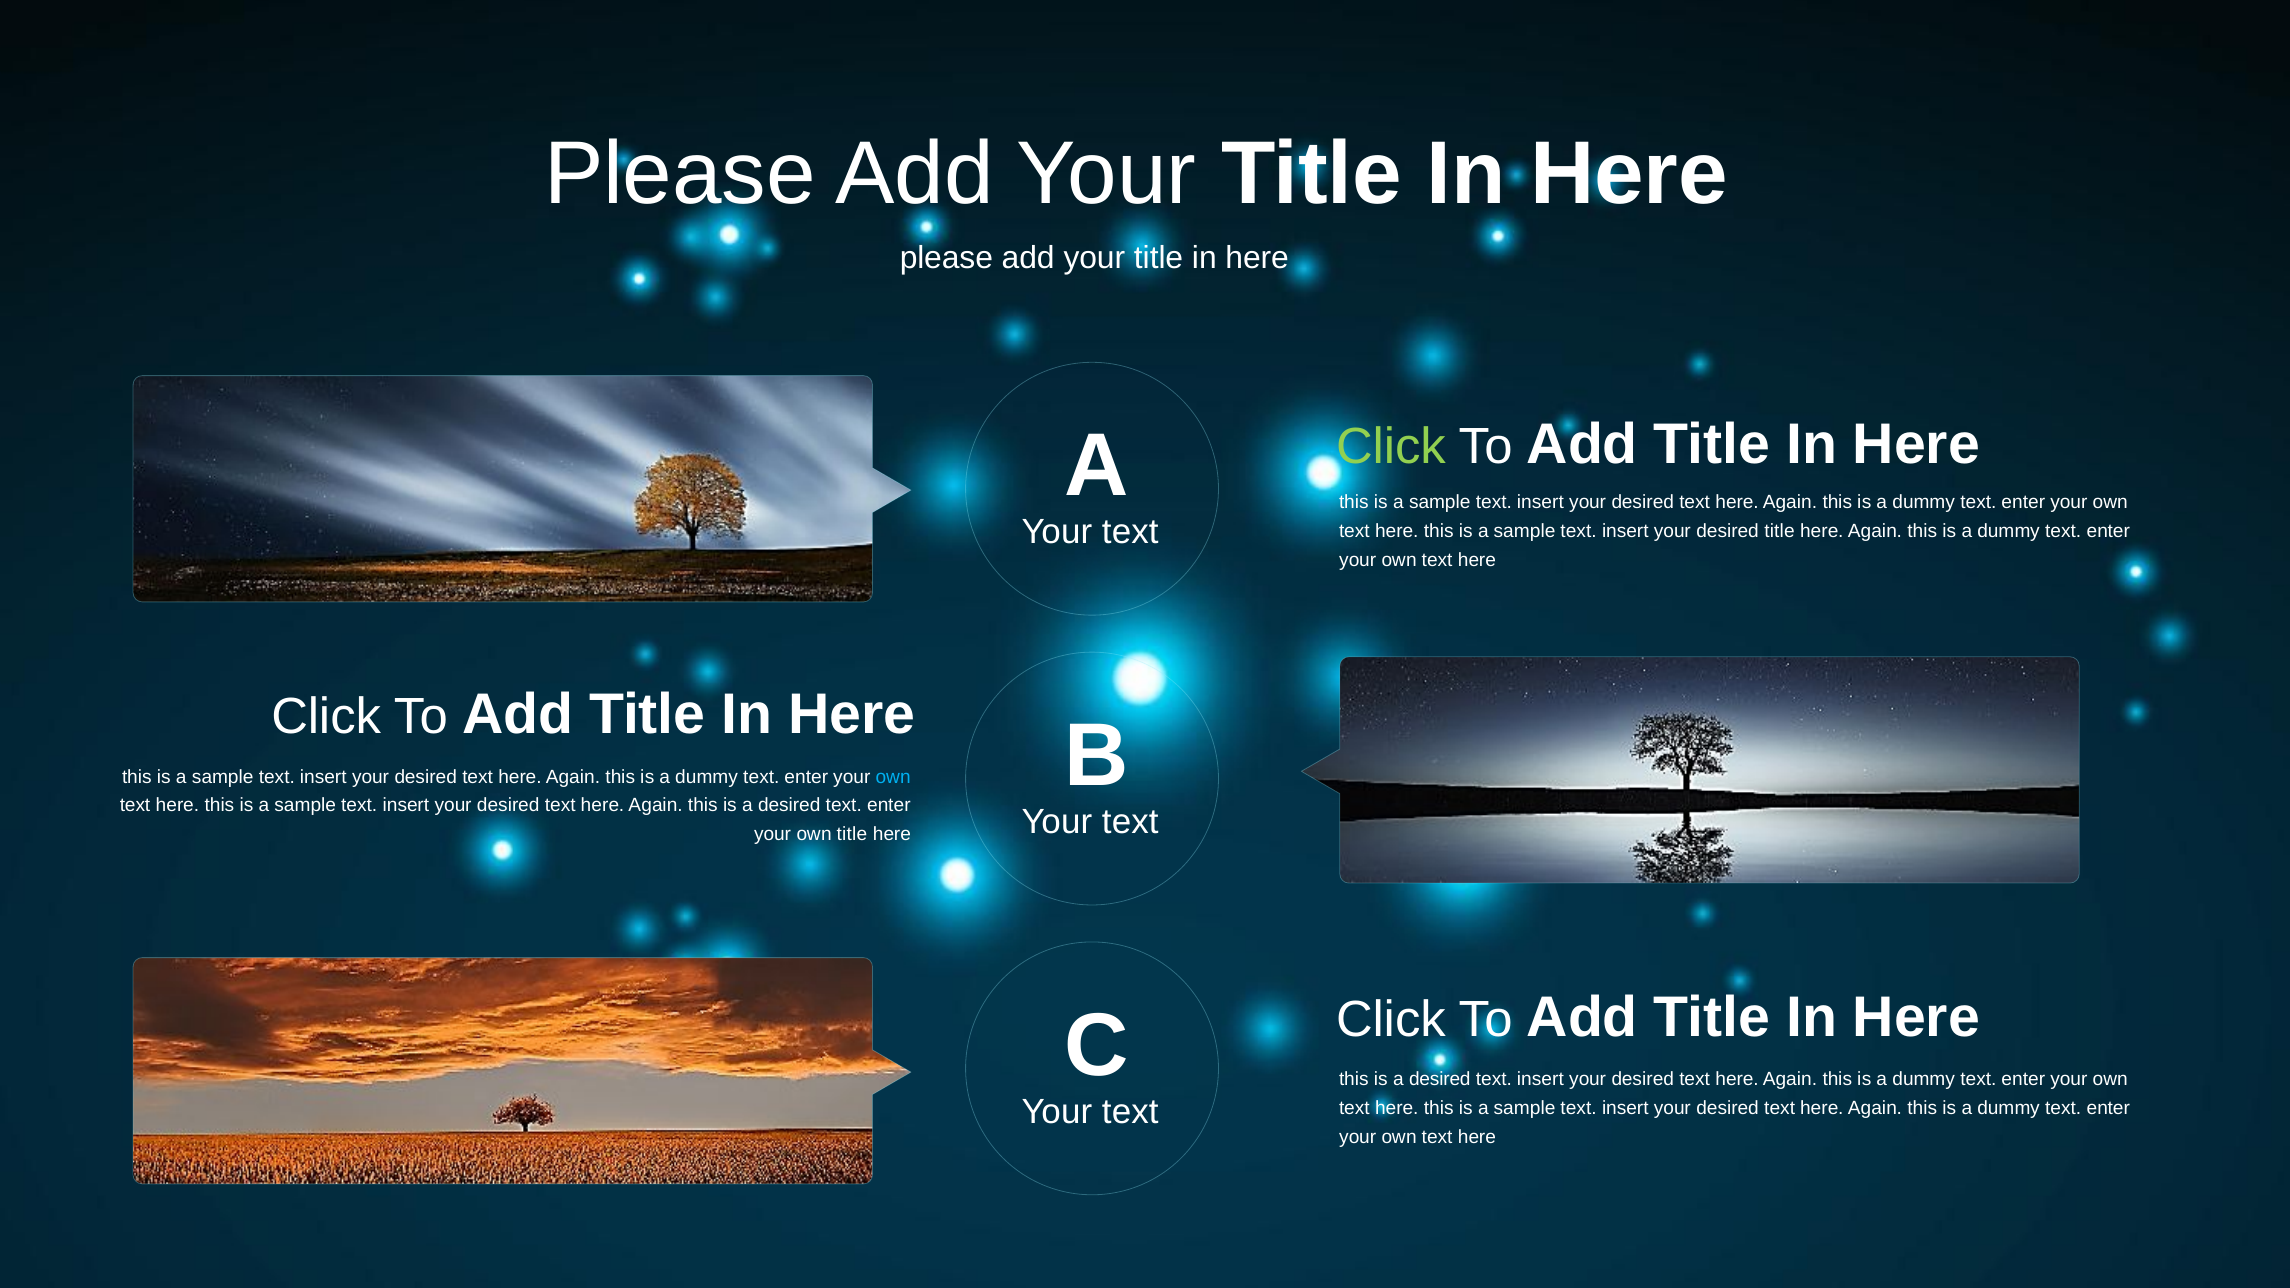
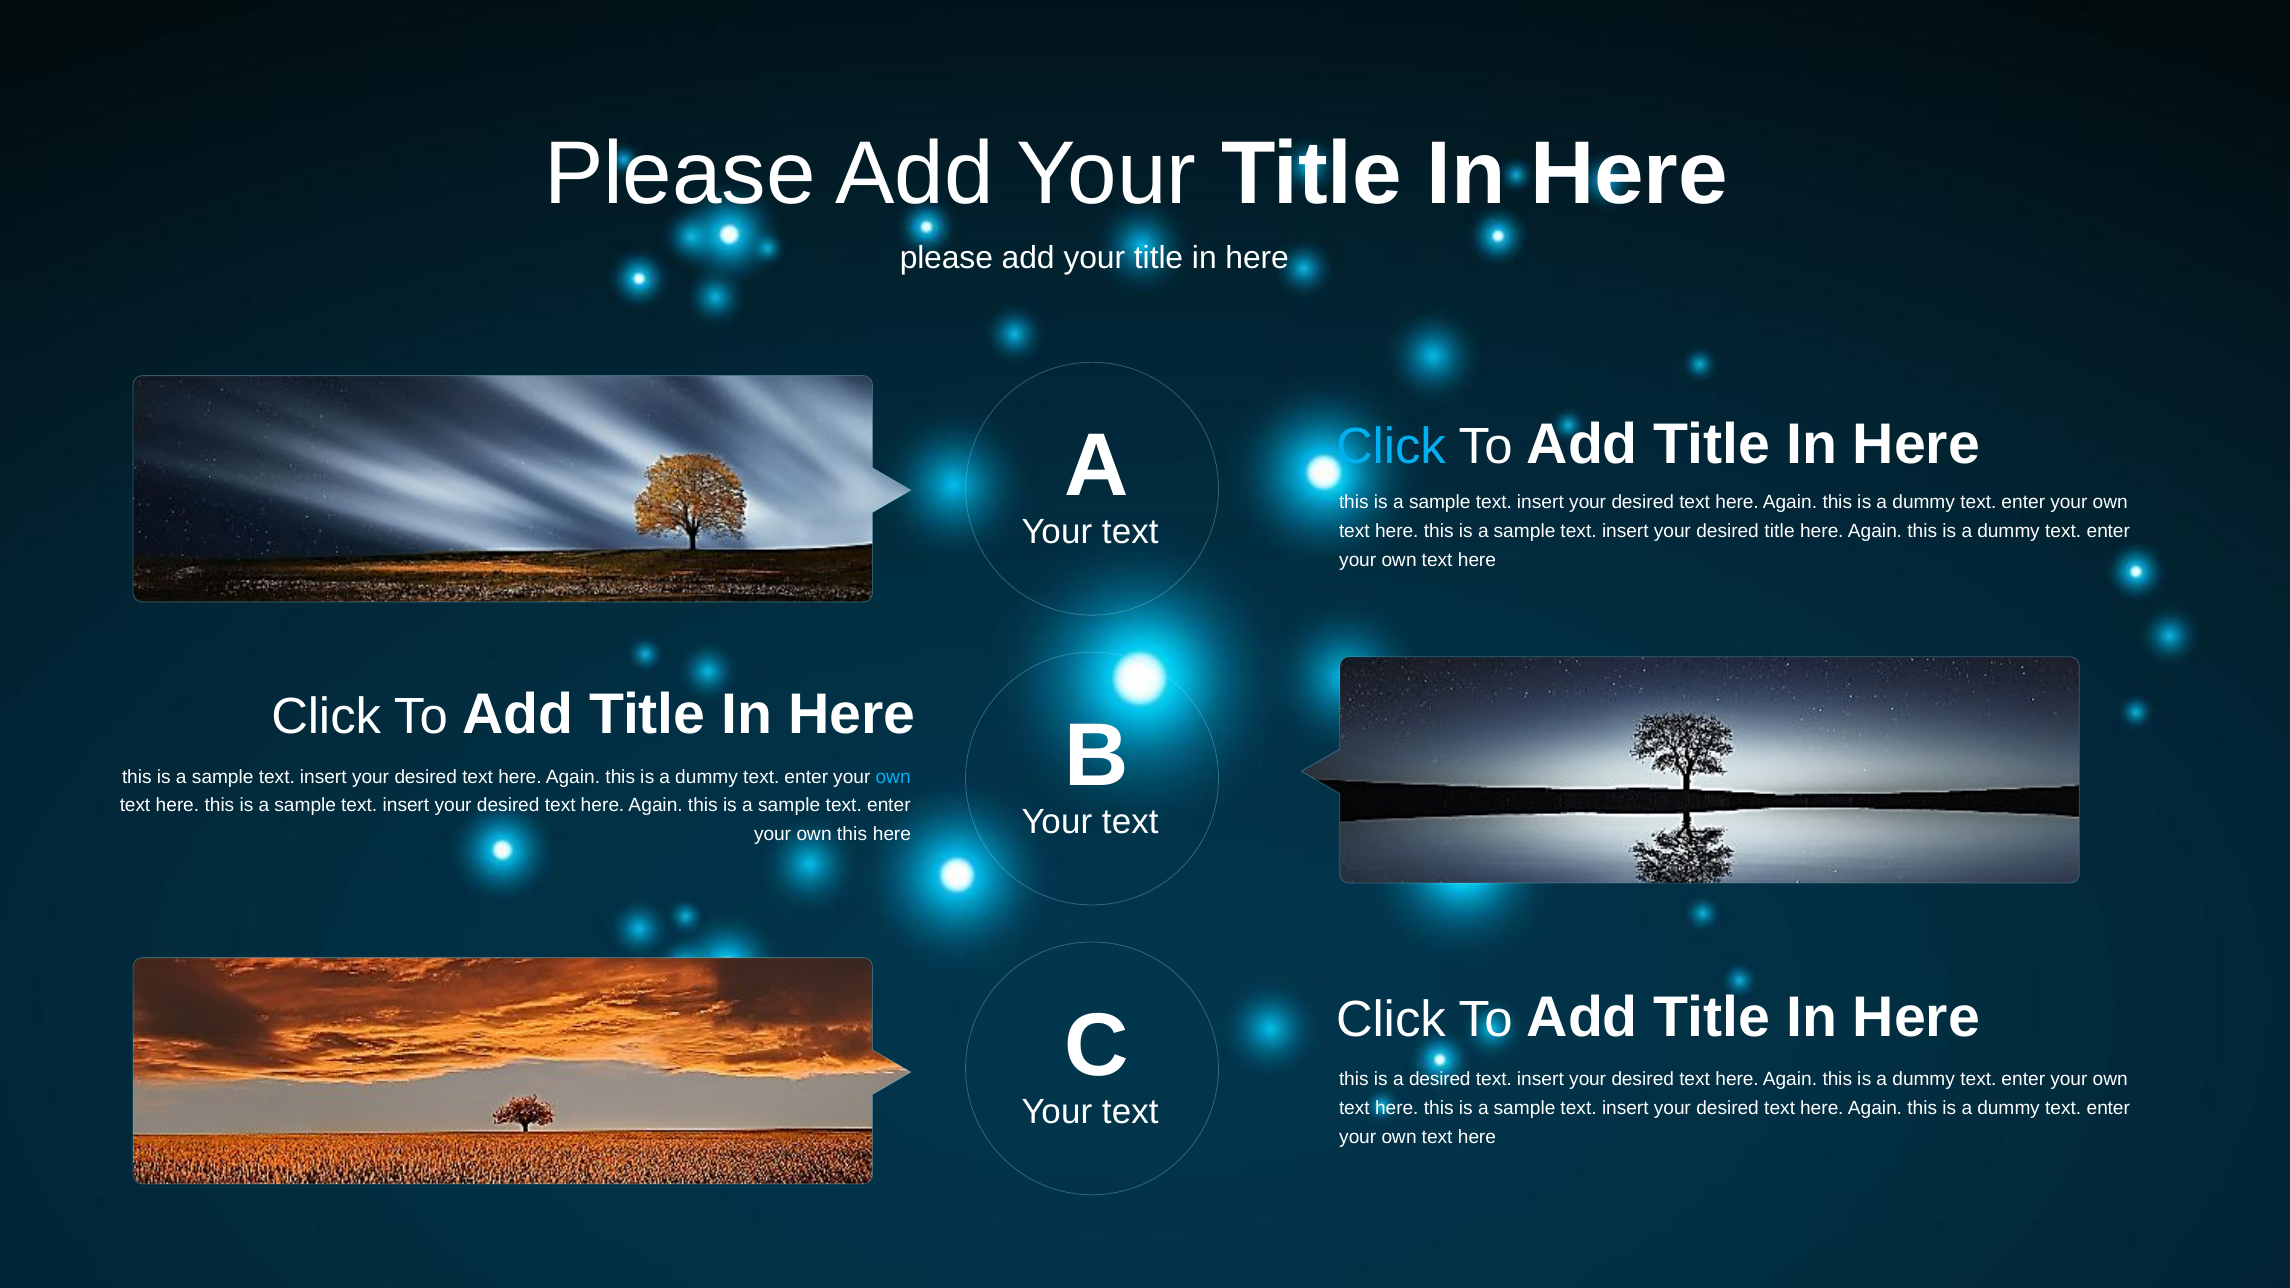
Click at (1391, 447) colour: light green -> light blue
desired at (789, 805): desired -> sample
own title: title -> this
